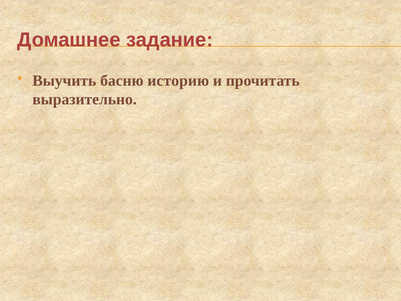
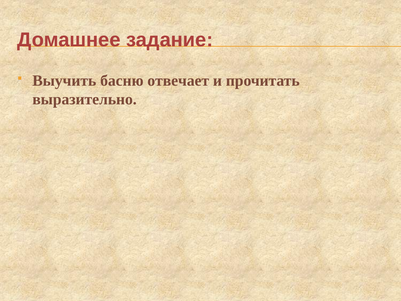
историю: историю -> отвечает
